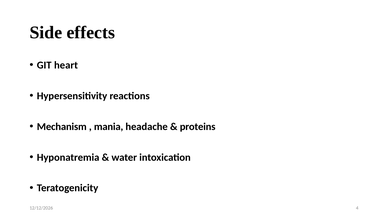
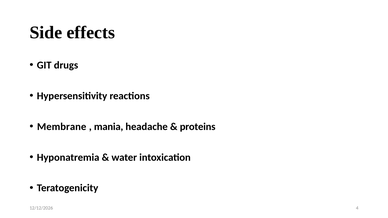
heart: heart -> drugs
Mechanism: Mechanism -> Membrane
